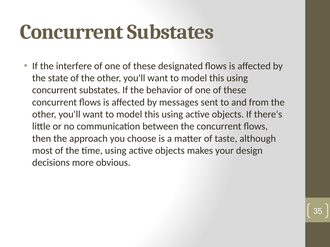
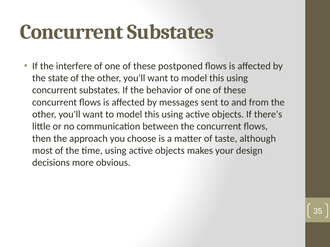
designated: designated -> postponed
